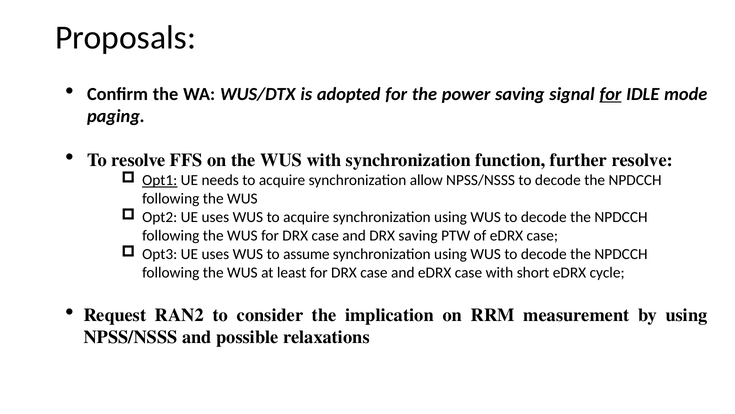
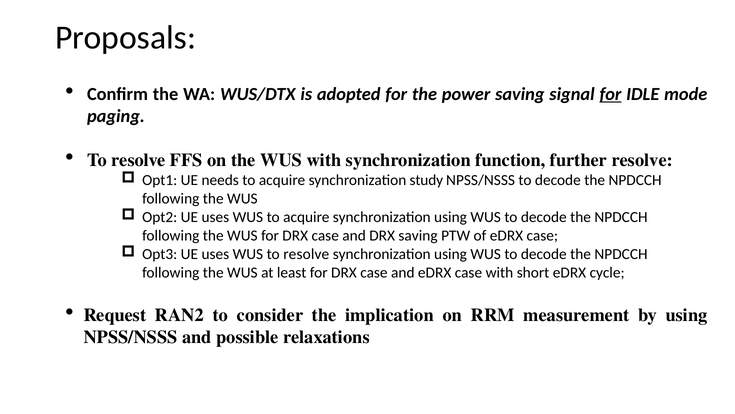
Opt1 underline: present -> none
allow: allow -> study
WUS to assume: assume -> resolve
